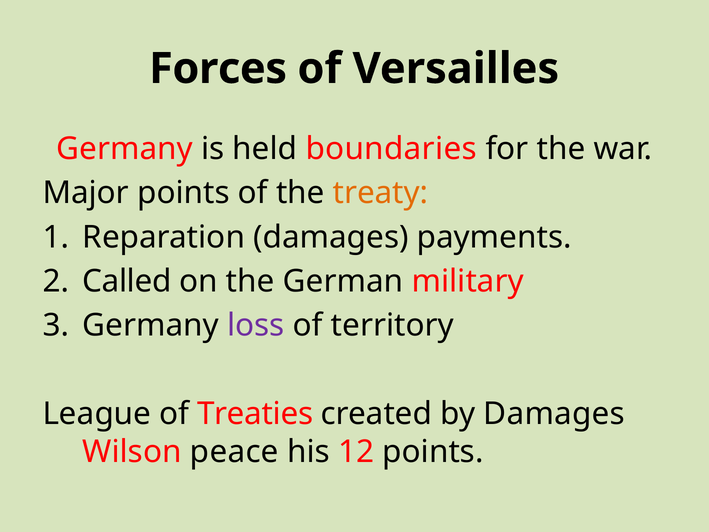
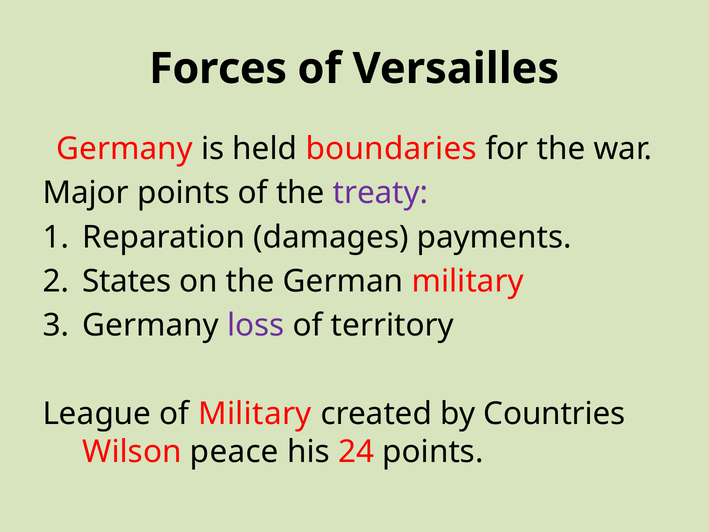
treaty colour: orange -> purple
Called: Called -> States
of Treaties: Treaties -> Military
by Damages: Damages -> Countries
12: 12 -> 24
